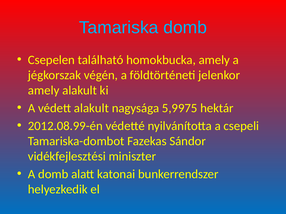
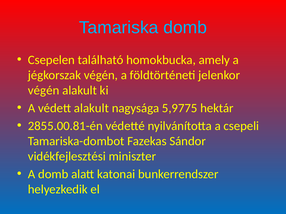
amely at (44, 91): amely -> végén
5,9975: 5,9975 -> 5,9775
2012.08.99-én: 2012.08.99-én -> 2855.00.81-én
